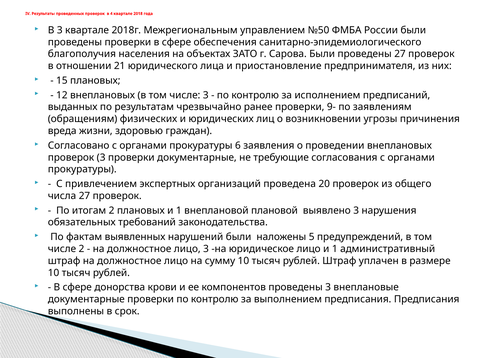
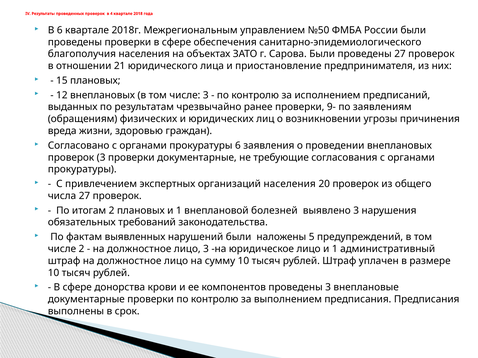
В 3: 3 -> 6
организаций проведена: проведена -> населения
плановой: плановой -> болезней
